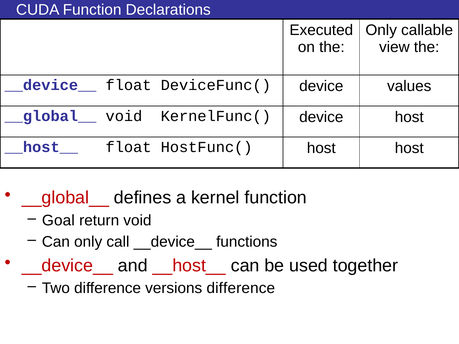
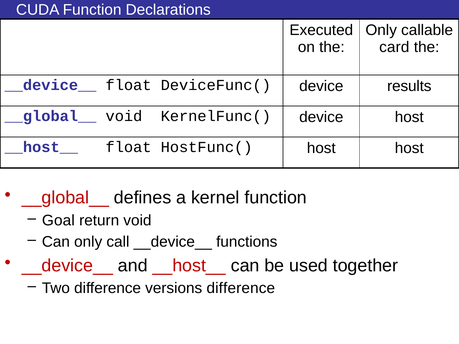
view: view -> card
values: values -> results
